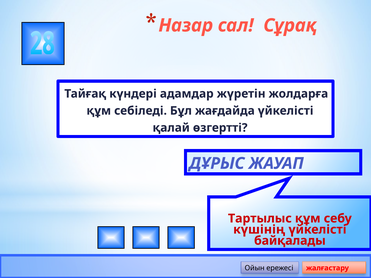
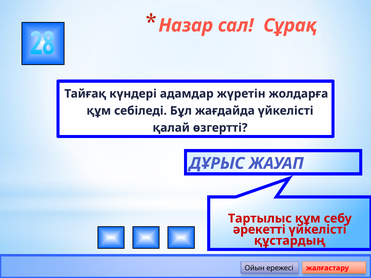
күшінің: күшінің -> әрекетті
байқалады: байқалады -> құстардың
